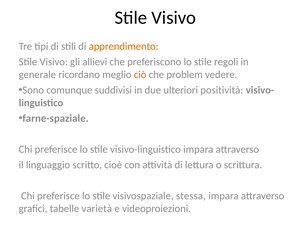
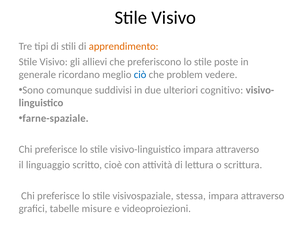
regoli: regoli -> poste
ciò colour: orange -> blue
positività: positività -> cognitivo
varietà: varietà -> misure
